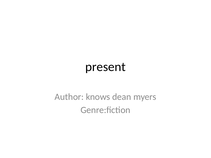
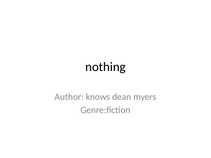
present: present -> nothing
